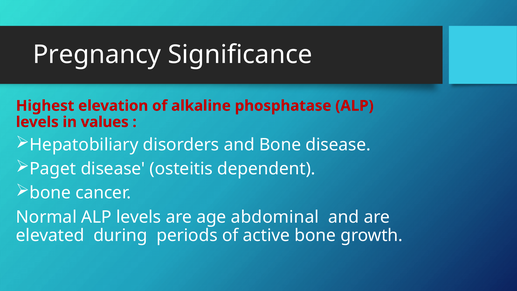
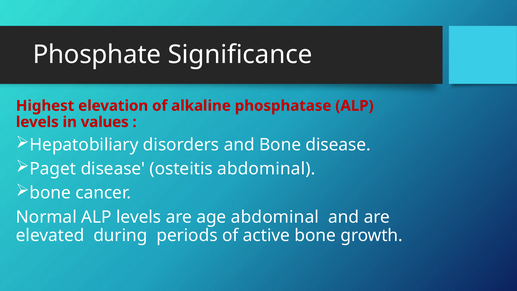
Pregnancy: Pregnancy -> Phosphate
osteitis dependent: dependent -> abdominal
